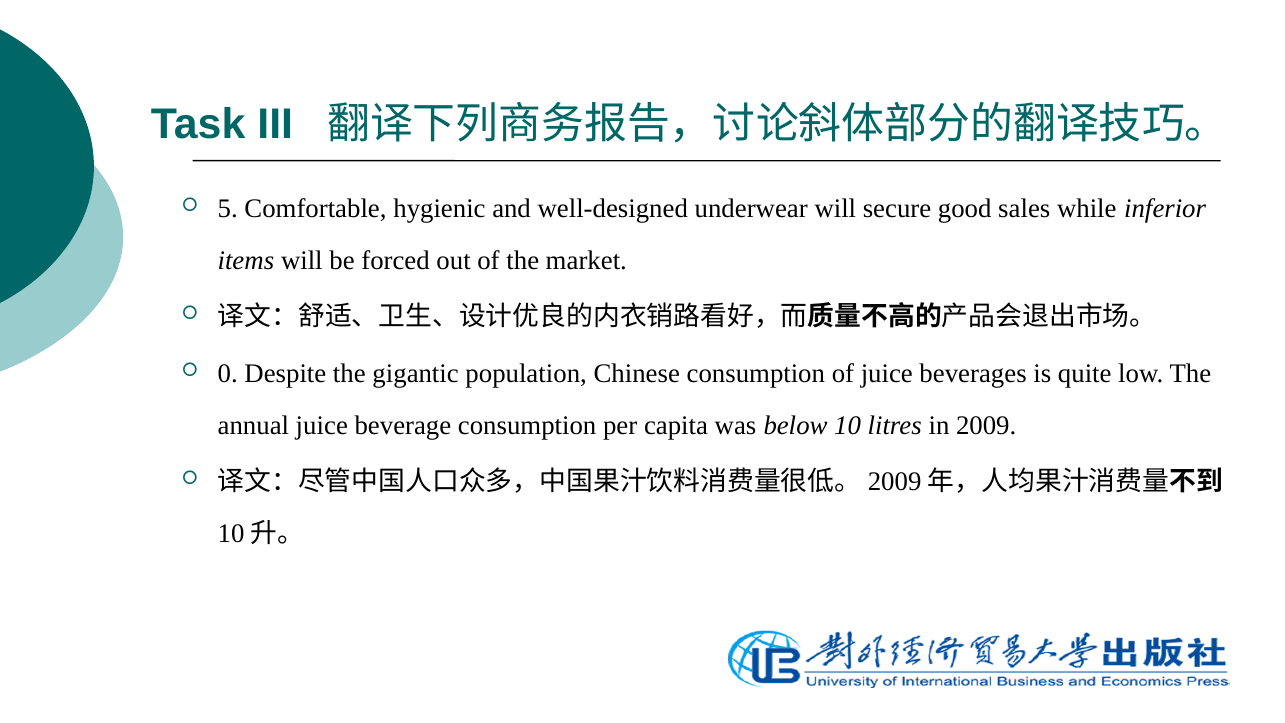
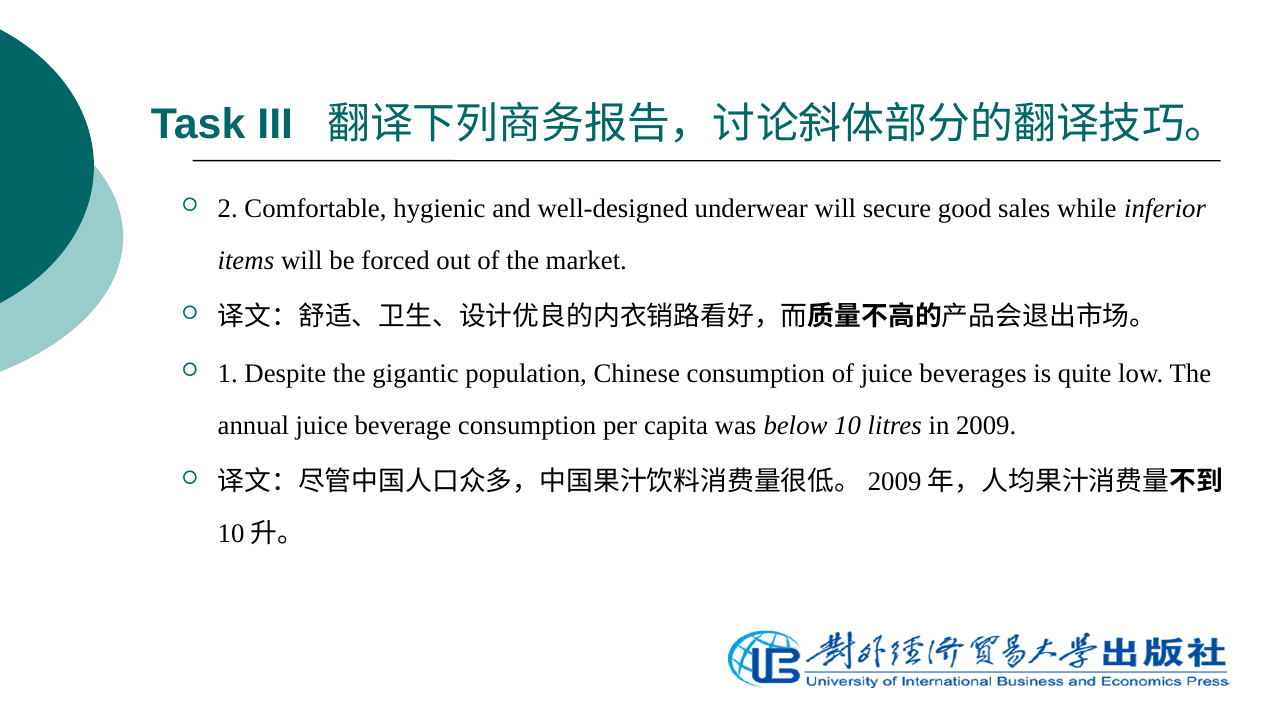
5: 5 -> 2
0: 0 -> 1
